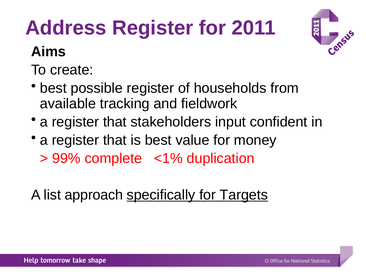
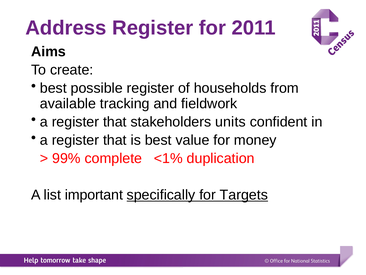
input: input -> units
approach: approach -> important
